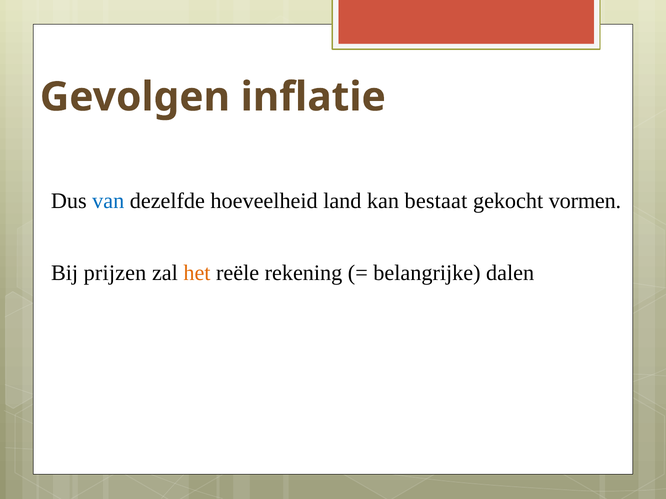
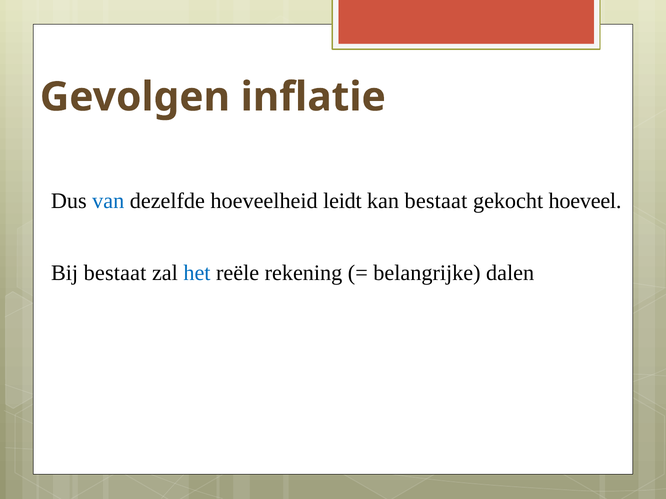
land: land -> leidt
vormen: vormen -> hoeveel
Bij prijzen: prijzen -> bestaat
het colour: orange -> blue
